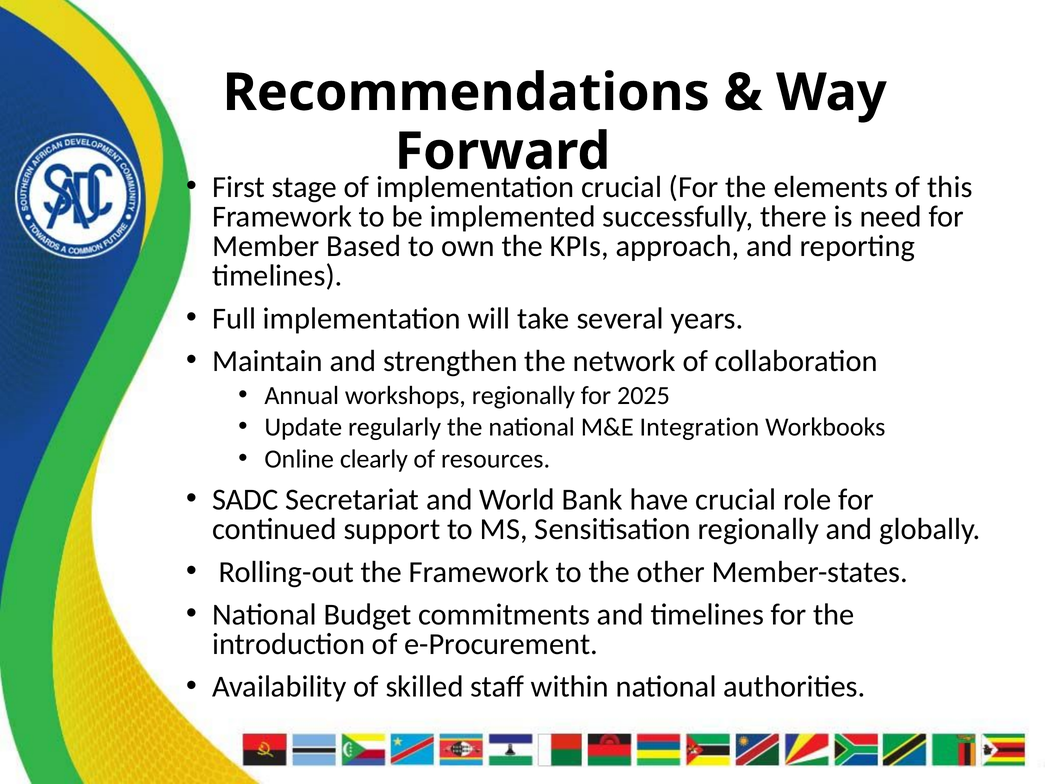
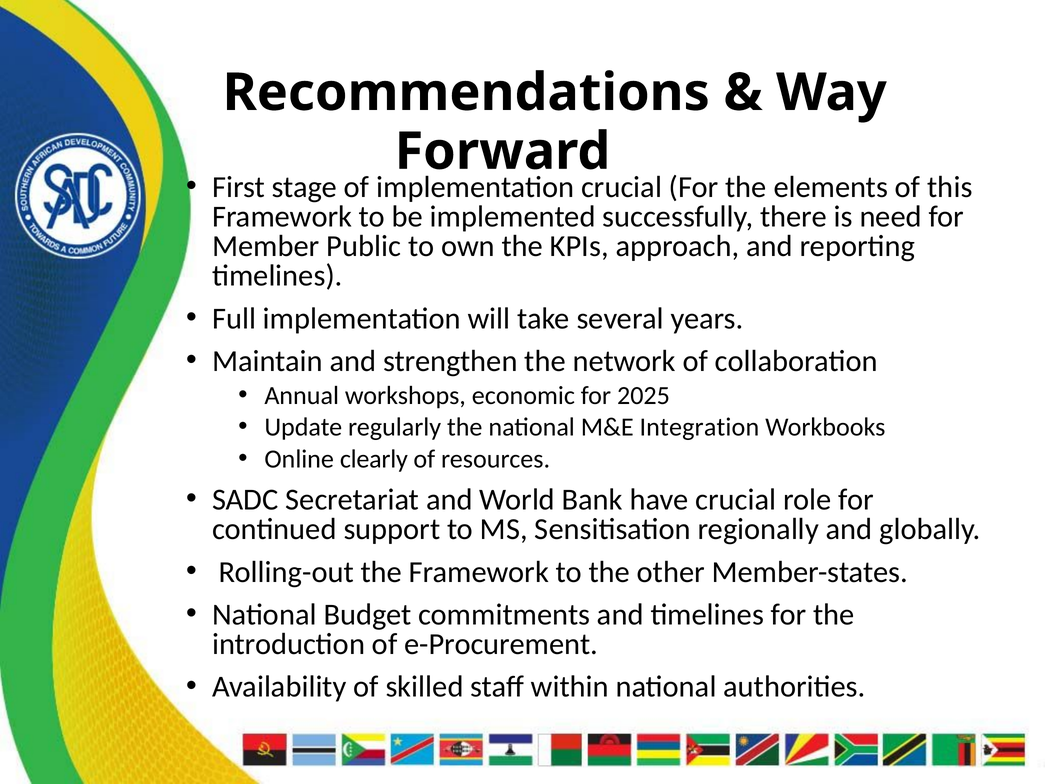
Based: Based -> Public
workshops regionally: regionally -> economic
